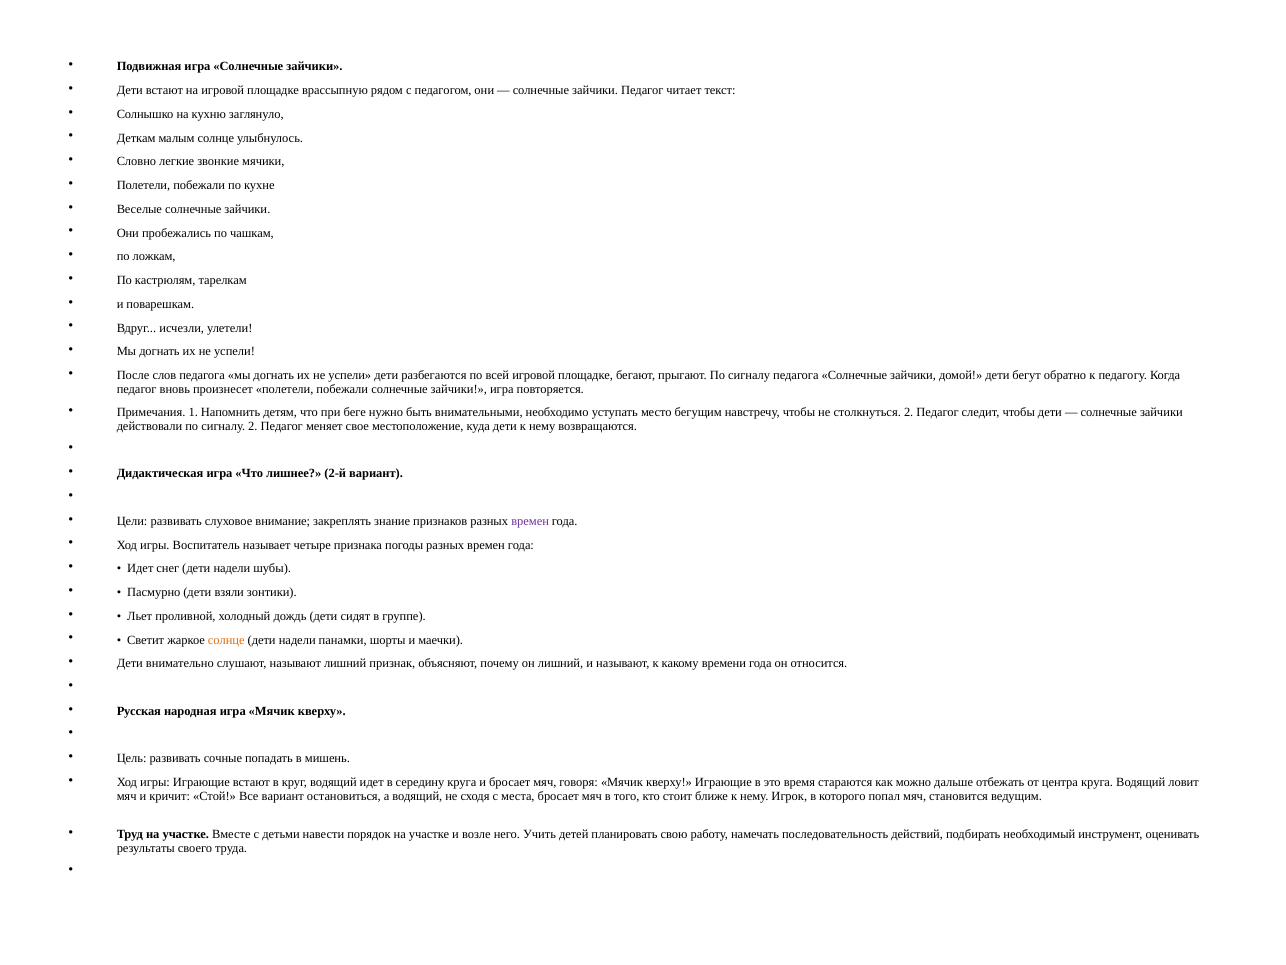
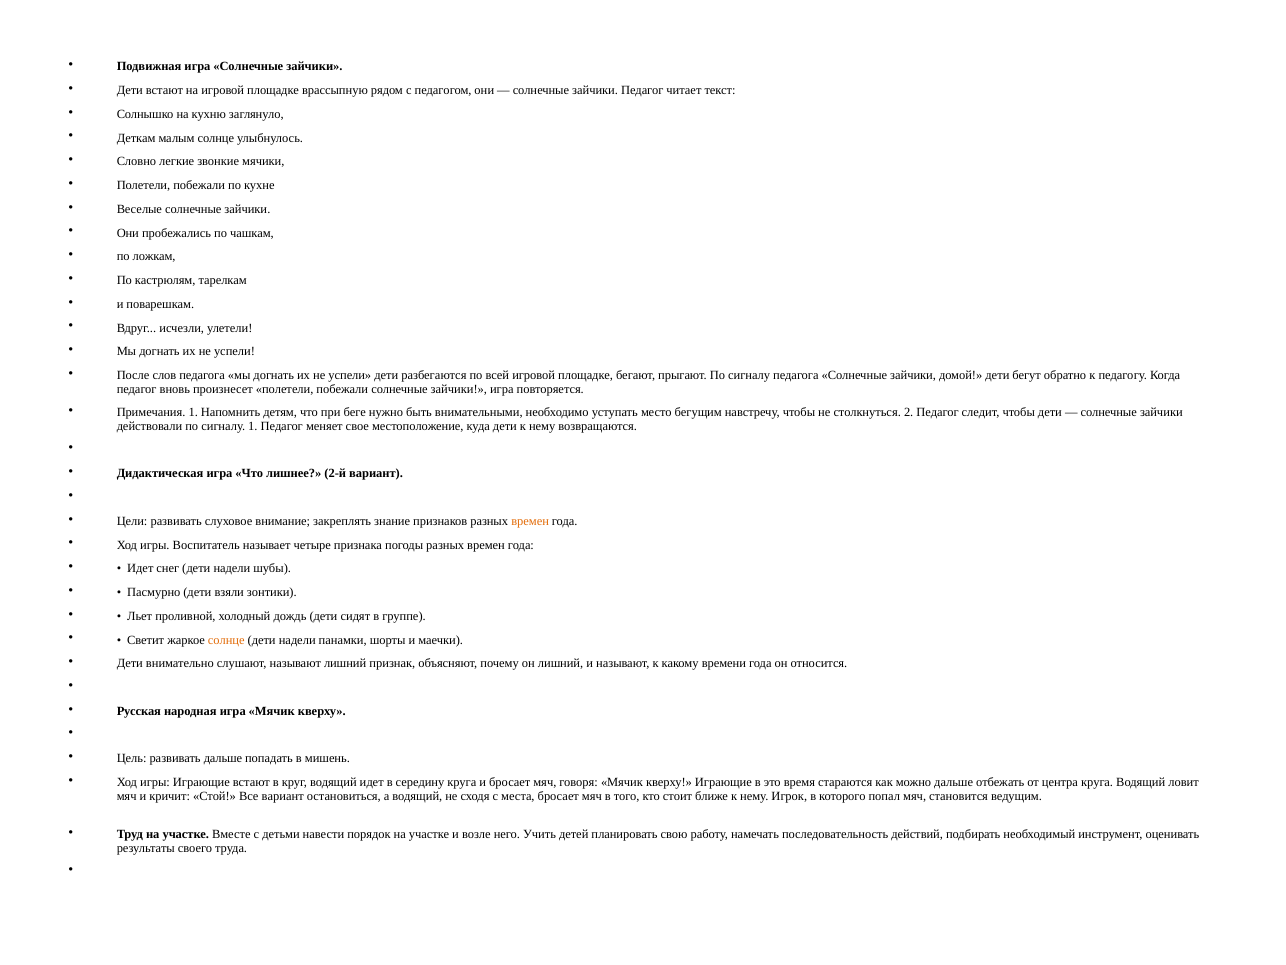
сигналу 2: 2 -> 1
времен at (530, 521) colour: purple -> orange
развивать сочные: сочные -> дальше
